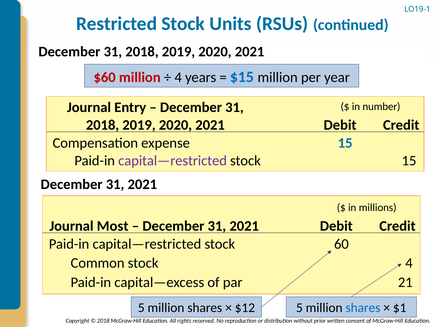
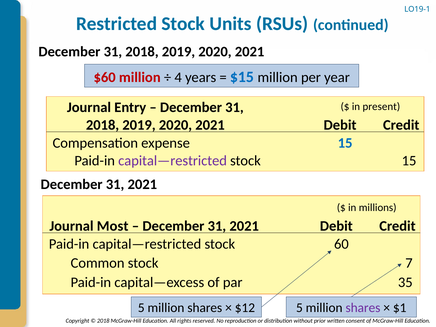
number: number -> present
stock 4: 4 -> 7
21: 21 -> 35
shares at (363, 308) colour: blue -> purple
